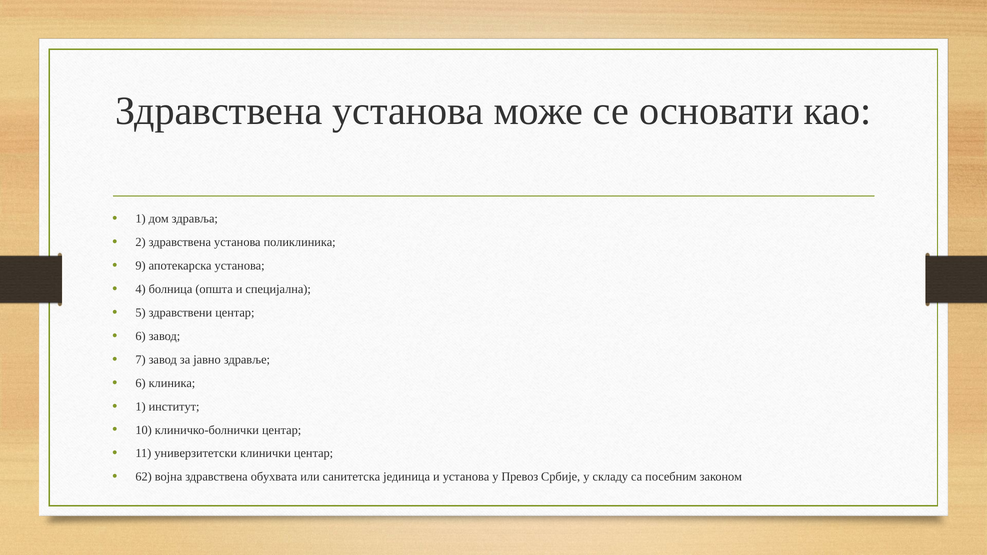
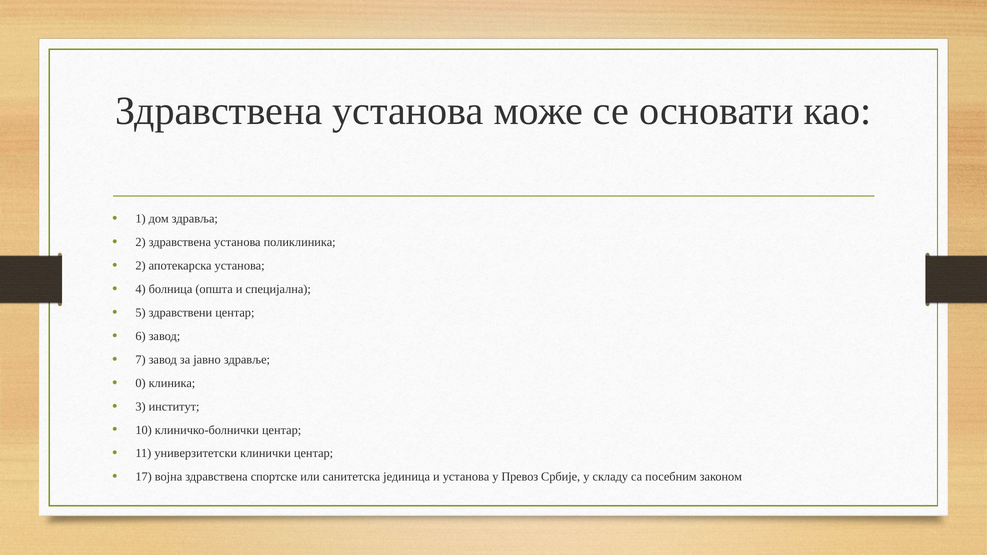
9 at (141, 266): 9 -> 2
6 at (141, 383): 6 -> 0
1 at (141, 407): 1 -> 3
62: 62 -> 17
обухвата: обухвата -> спортске
